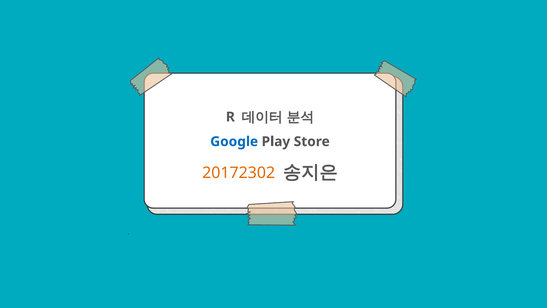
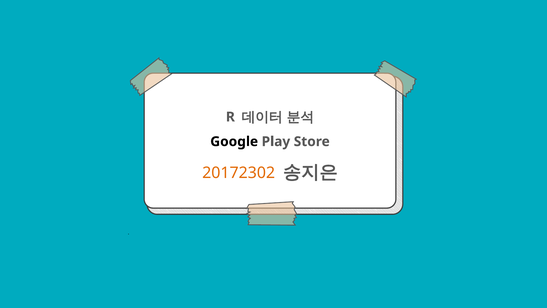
Google colour: blue -> black
